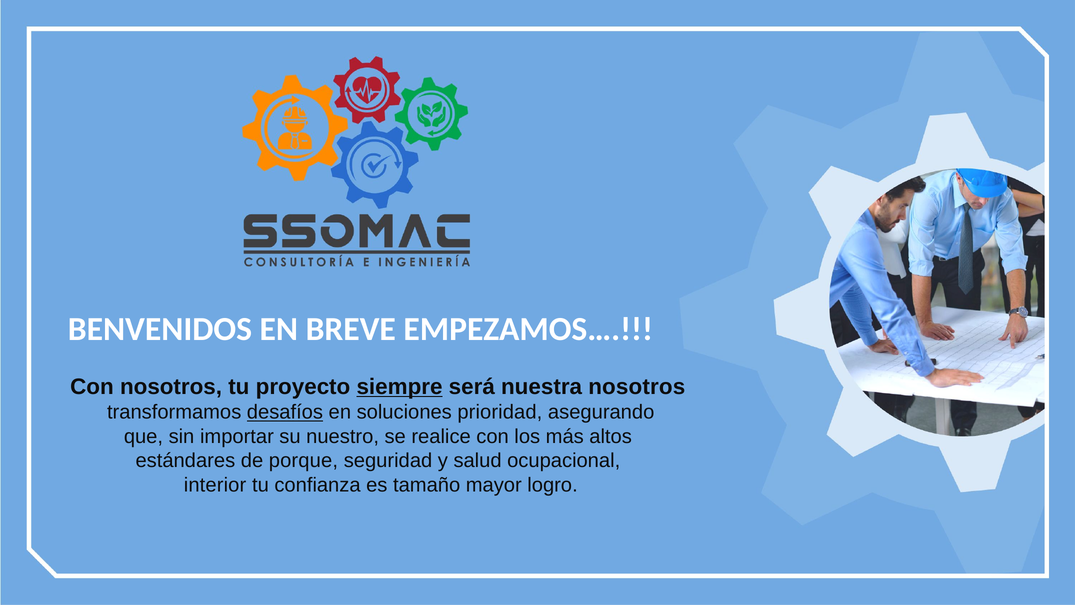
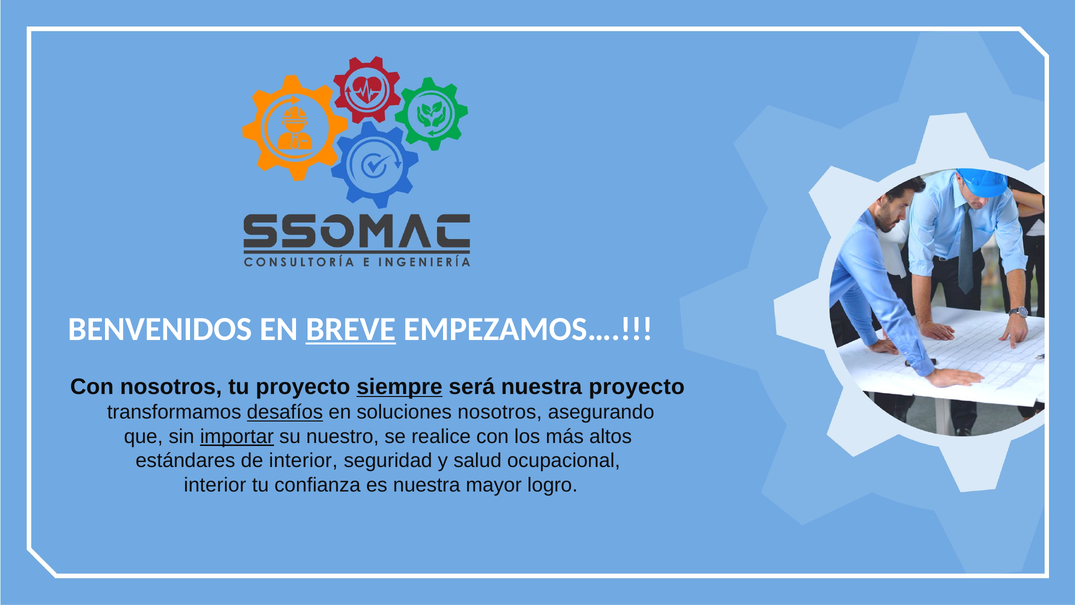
BREVE underline: none -> present
nuestra nosotros: nosotros -> proyecto
soluciones prioridad: prioridad -> nosotros
importar underline: none -> present
de porque: porque -> interior
es tamaño: tamaño -> nuestra
